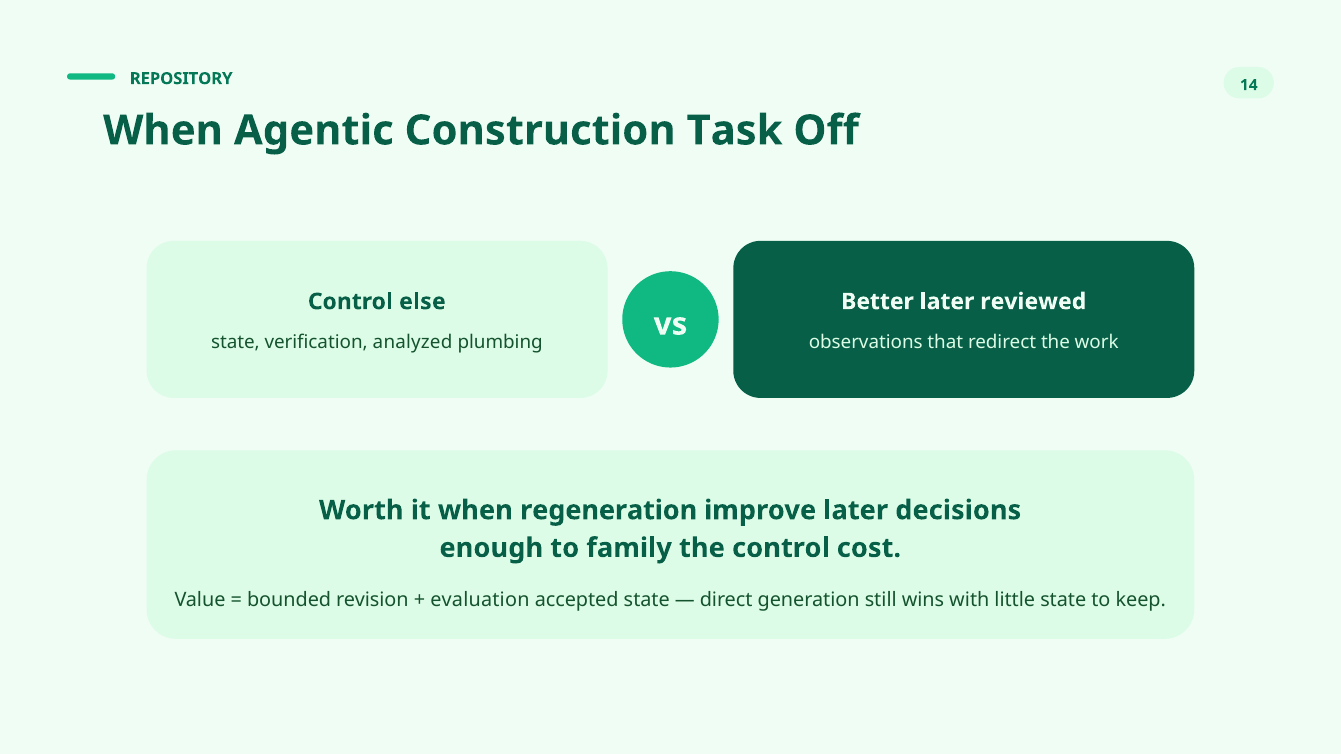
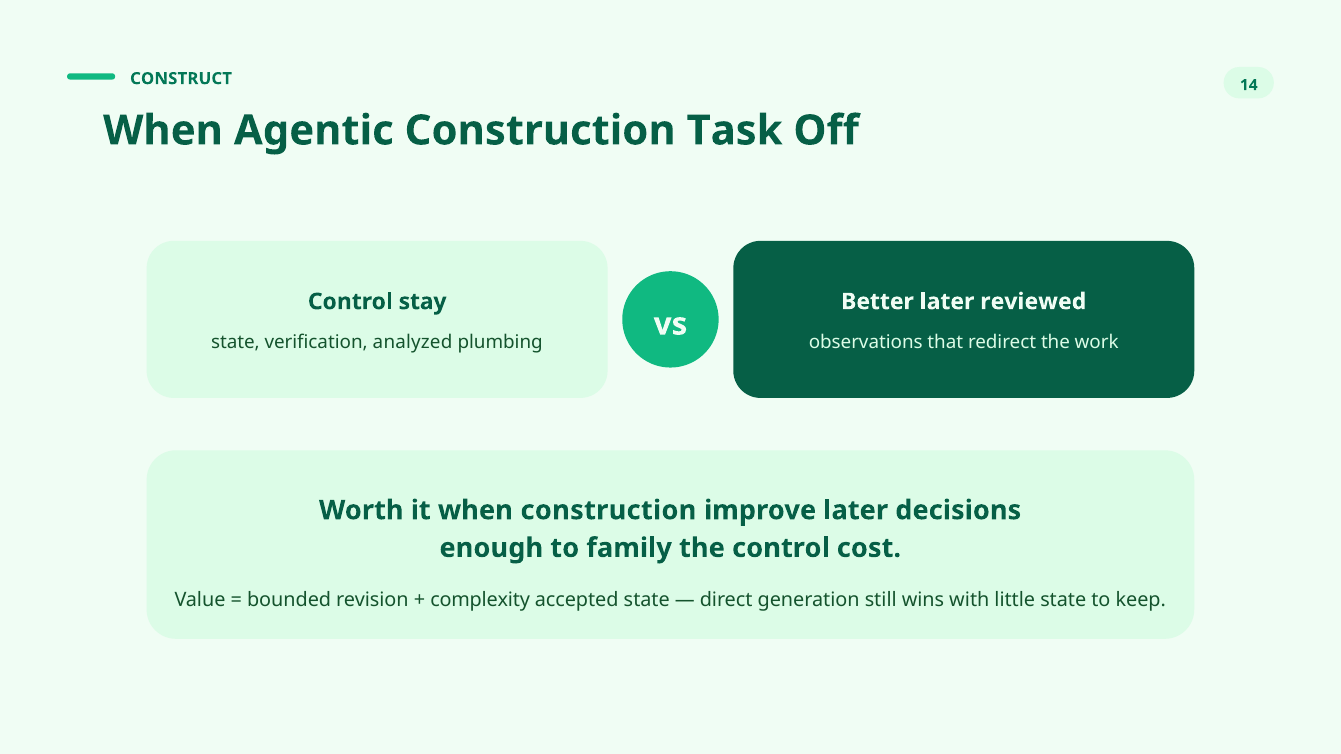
REPOSITORY: REPOSITORY -> CONSTRUCT
else: else -> stay
when regeneration: regeneration -> construction
evaluation: evaluation -> complexity
